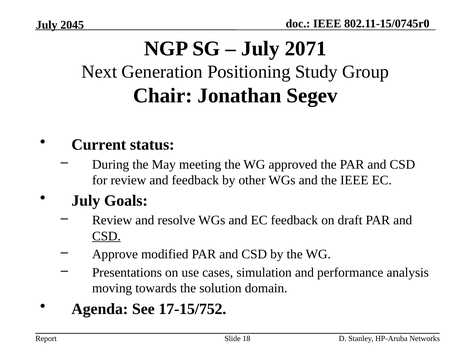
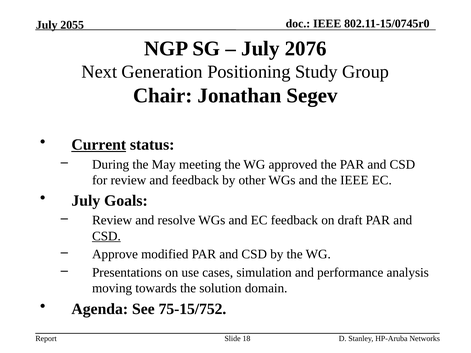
2045: 2045 -> 2055
2071: 2071 -> 2076
Current underline: none -> present
17-15/752: 17-15/752 -> 75-15/752
